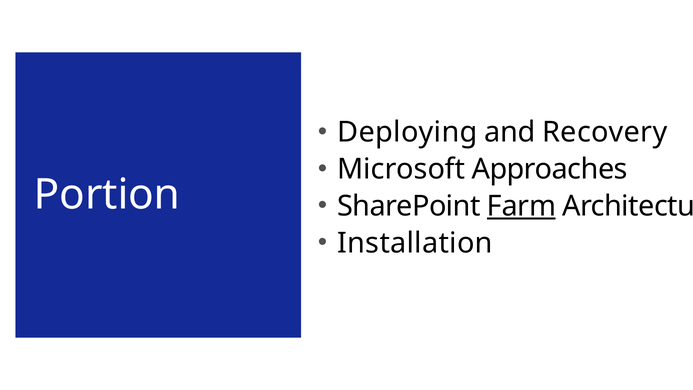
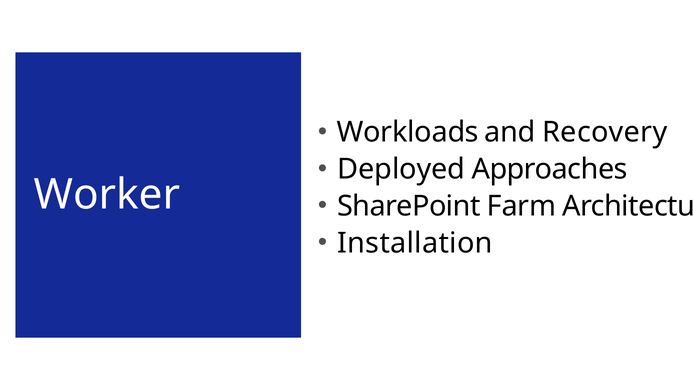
Deploying: Deploying -> Workloads
Microsoft: Microsoft -> Deployed
Portion: Portion -> Worker
Farm underline: present -> none
